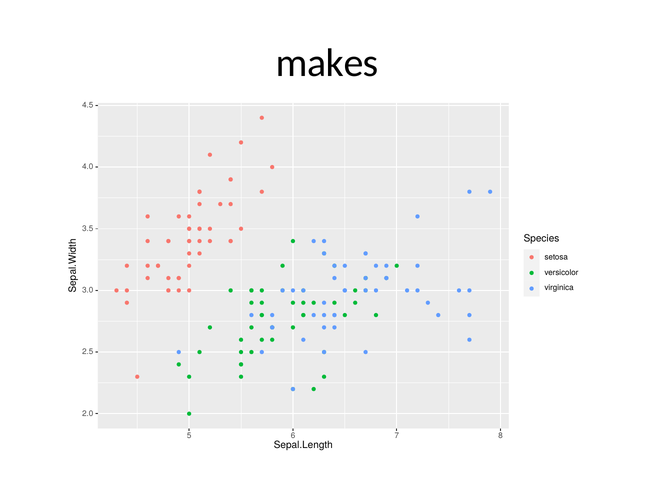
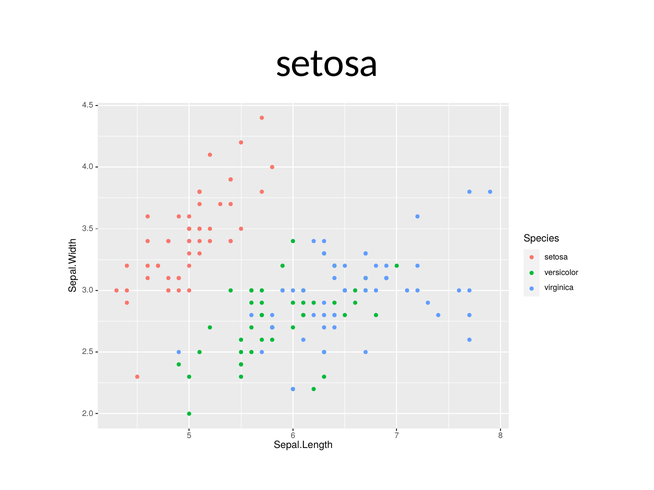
makes at (327, 63): makes -> setosa
